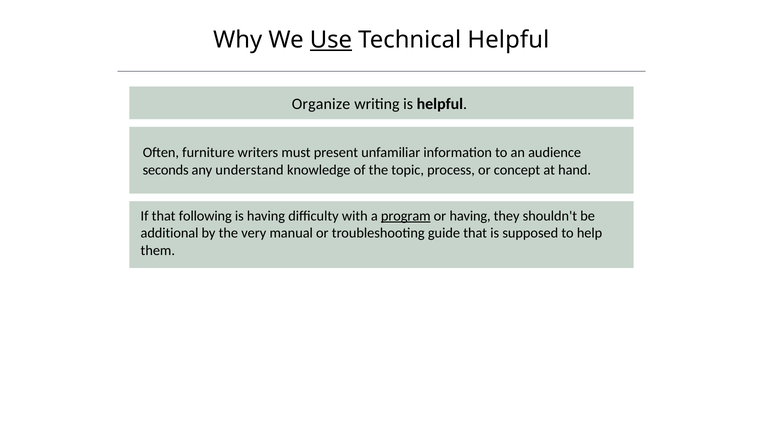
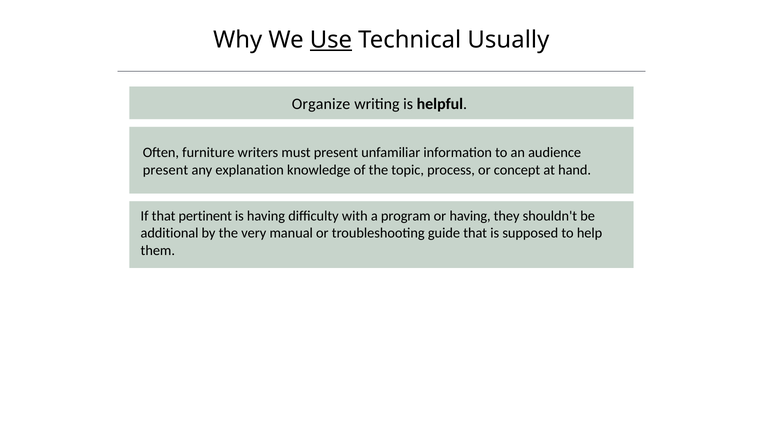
Technical Helpful: Helpful -> Usually
seconds at (166, 170): seconds -> present
understand: understand -> explanation
following: following -> pertinent
program underline: present -> none
